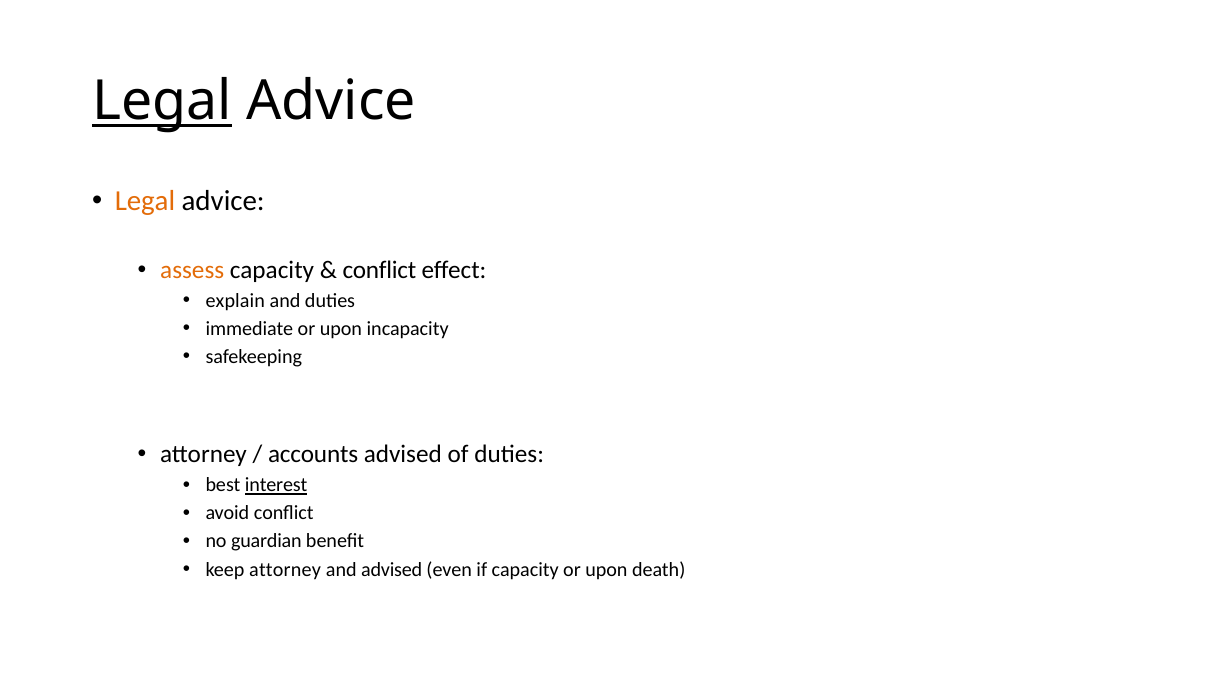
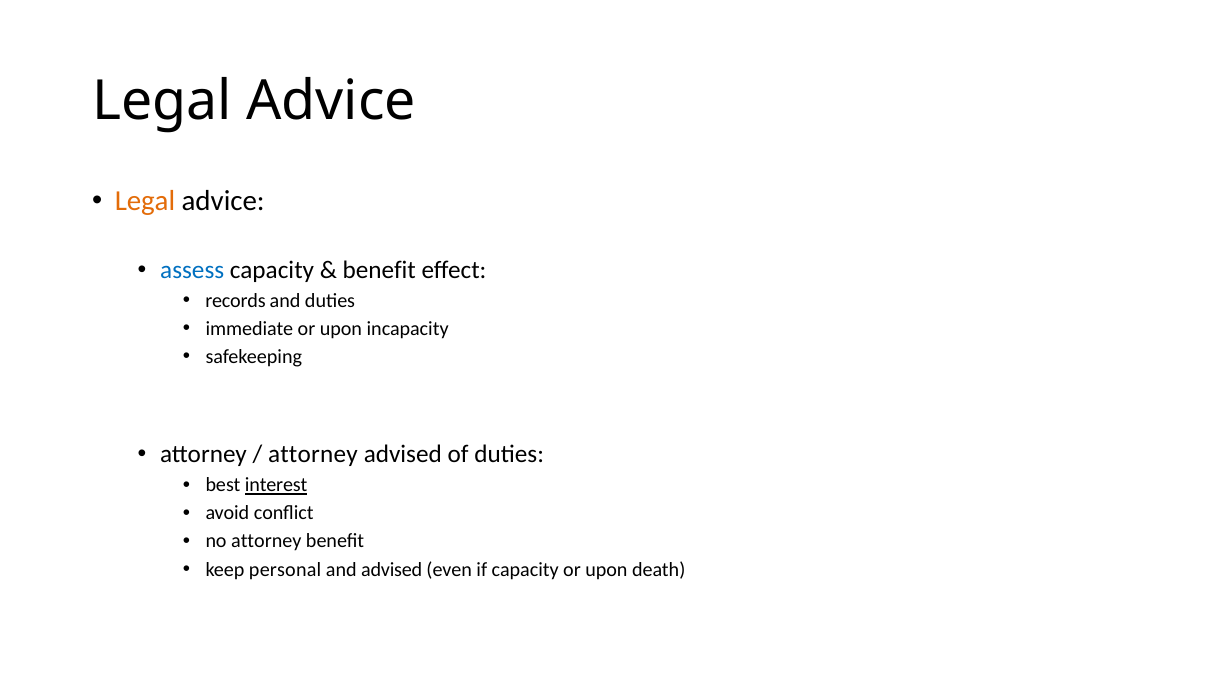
Legal at (162, 102) underline: present -> none
assess colour: orange -> blue
conflict at (379, 270): conflict -> benefit
explain: explain -> records
accounts at (313, 455): accounts -> attorney
no guardian: guardian -> attorney
keep attorney: attorney -> personal
